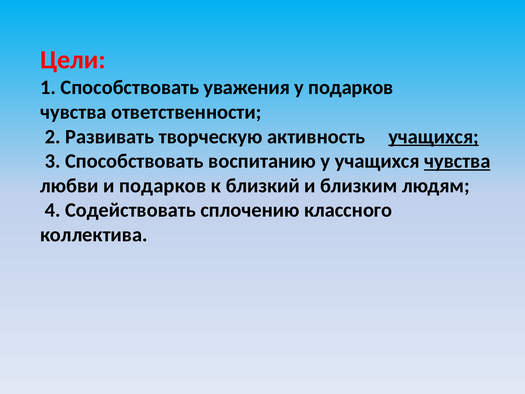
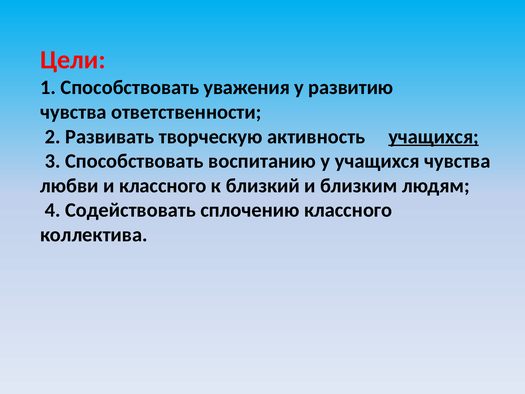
у подарков: подарков -> развитию
чувства at (457, 161) underline: present -> none
и подарков: подарков -> классного
